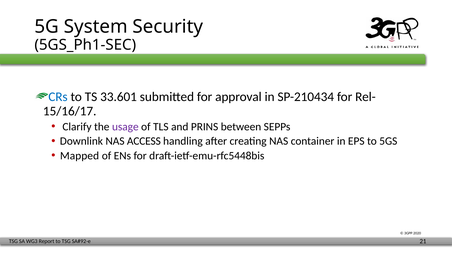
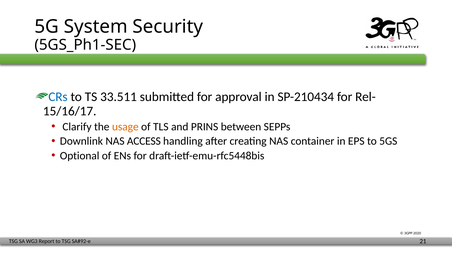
33.601: 33.601 -> 33.511
usage colour: purple -> orange
Mapped: Mapped -> Optional
